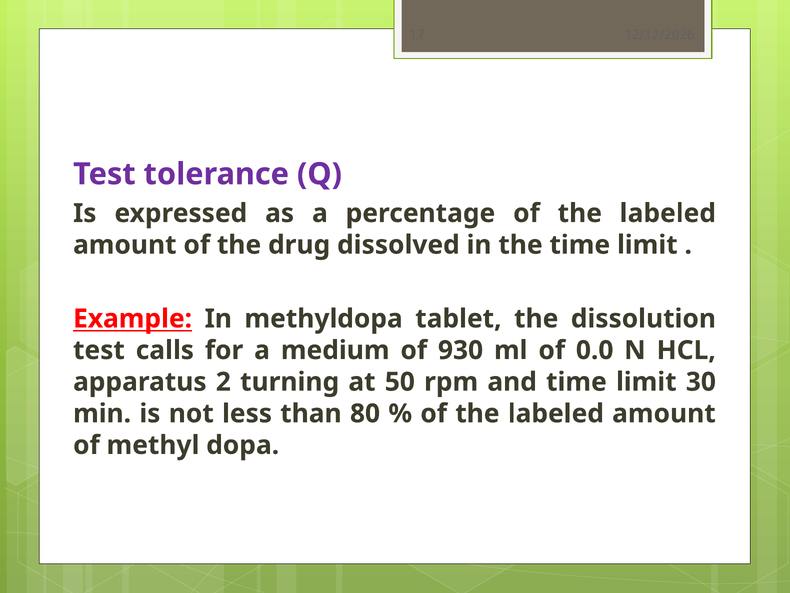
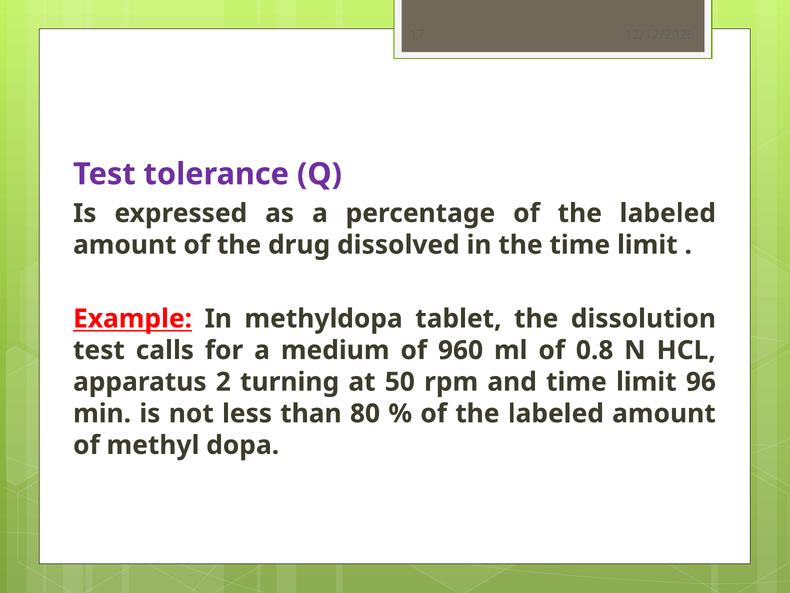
930: 930 -> 960
0.0: 0.0 -> 0.8
30: 30 -> 96
